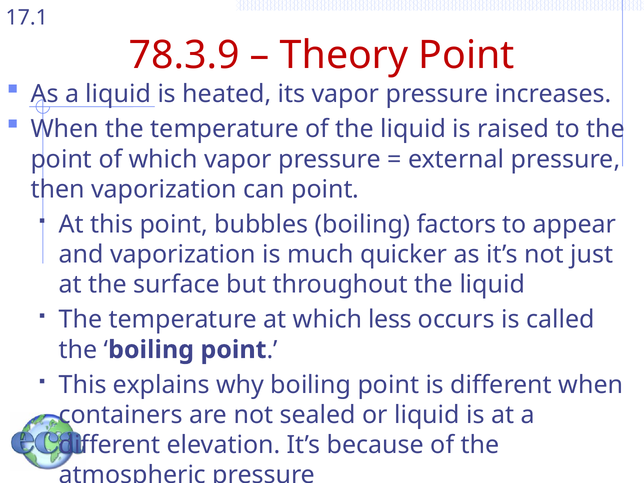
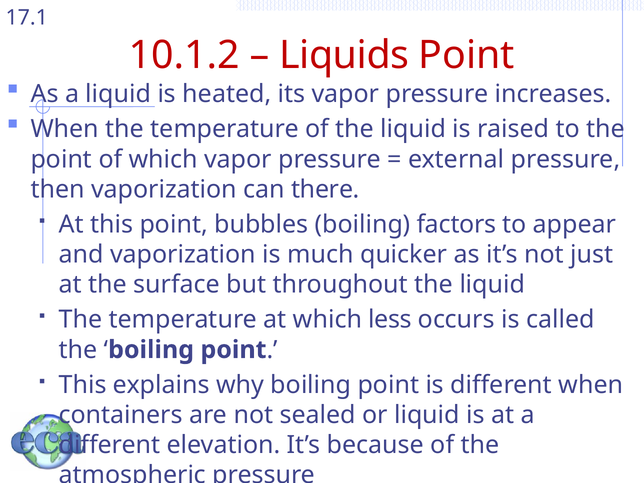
78.3.9: 78.3.9 -> 10.1.2
Theory: Theory -> Liquids
can point: point -> there
